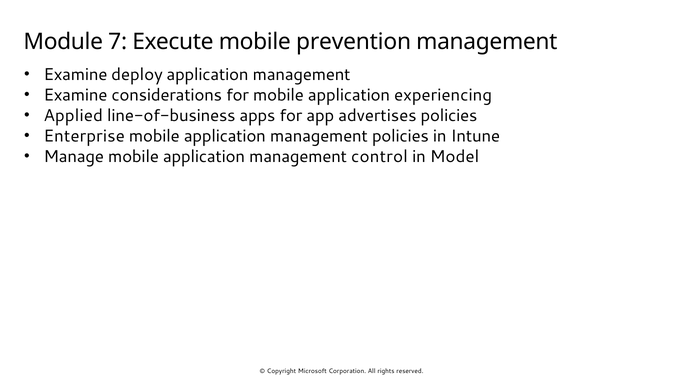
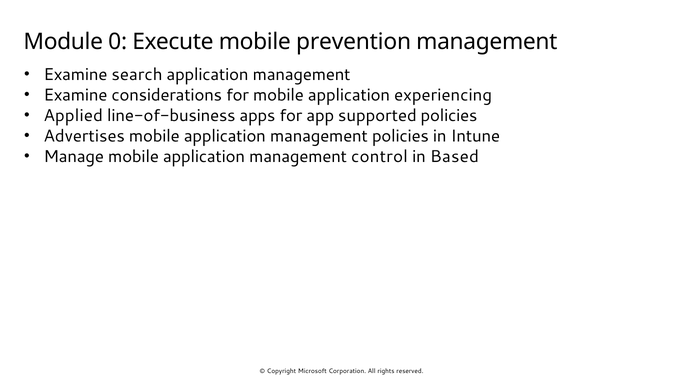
7: 7 -> 0
deploy: deploy -> search
advertises: advertises -> supported
Enterprise: Enterprise -> Advertises
Model: Model -> Based
